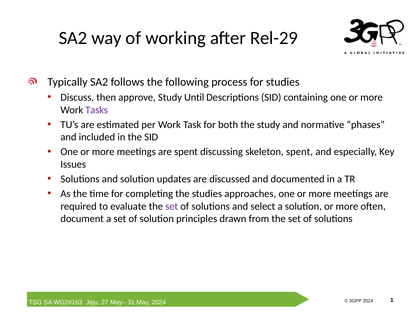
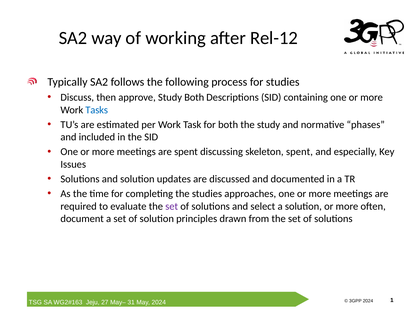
Rel-29: Rel-29 -> Rel-12
Study Until: Until -> Both
Tasks colour: purple -> blue
